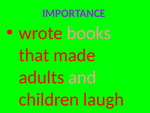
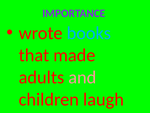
books colour: pink -> light blue
